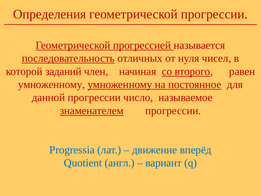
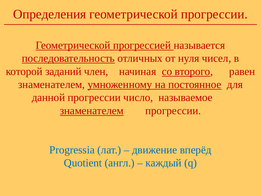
умноженному at (52, 84): умноженному -> знаменателем
вариант: вариант -> каждый
